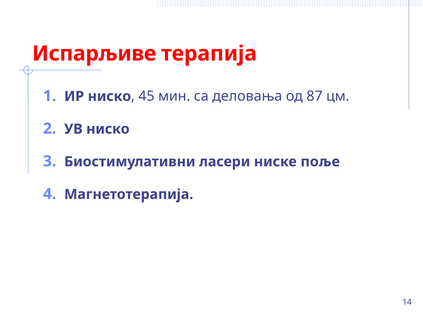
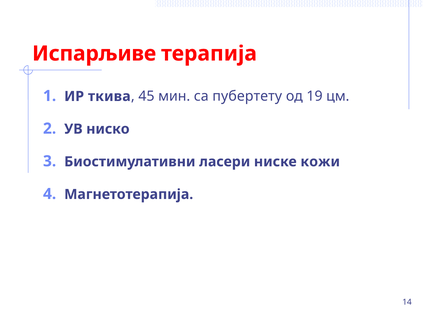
ИР ниско: ниско -> ткива
деловања: деловања -> пубертету
87: 87 -> 19
поље: поље -> кожи
